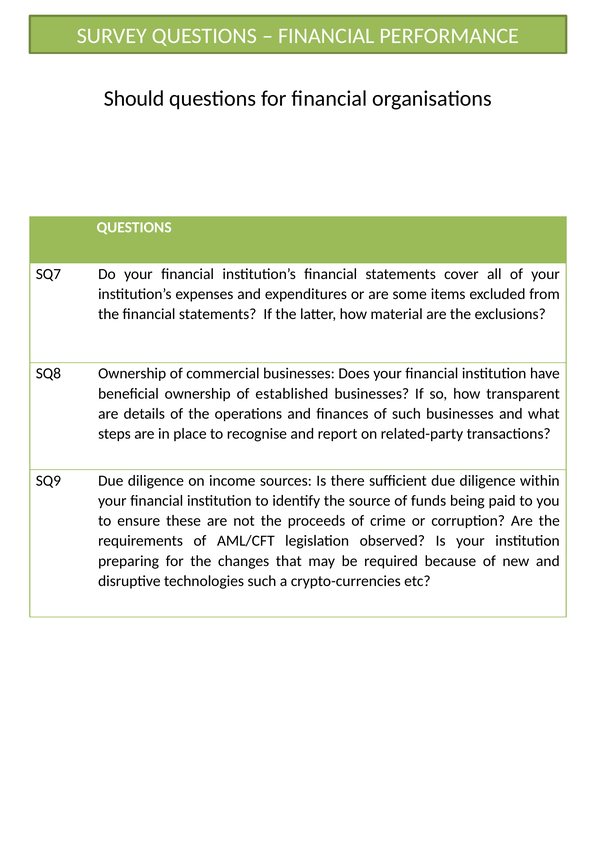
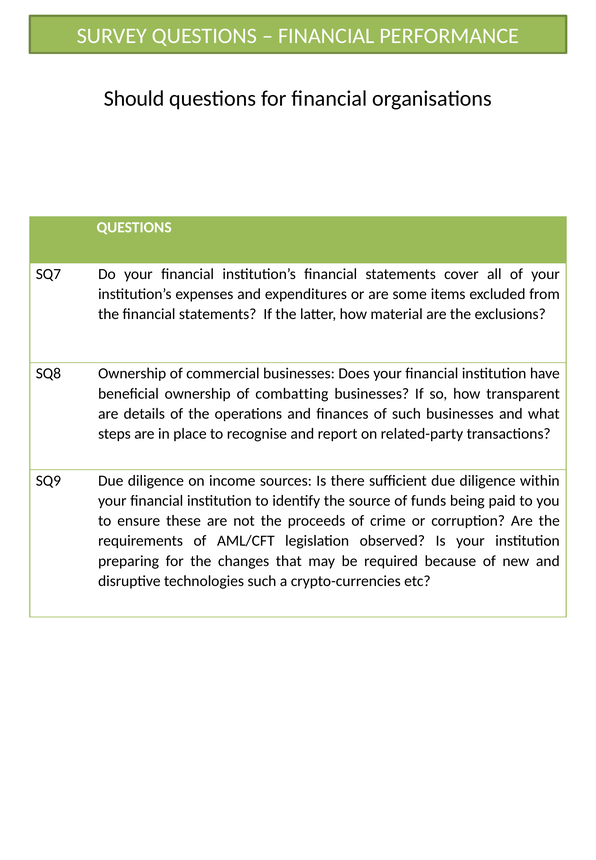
established: established -> combatting
